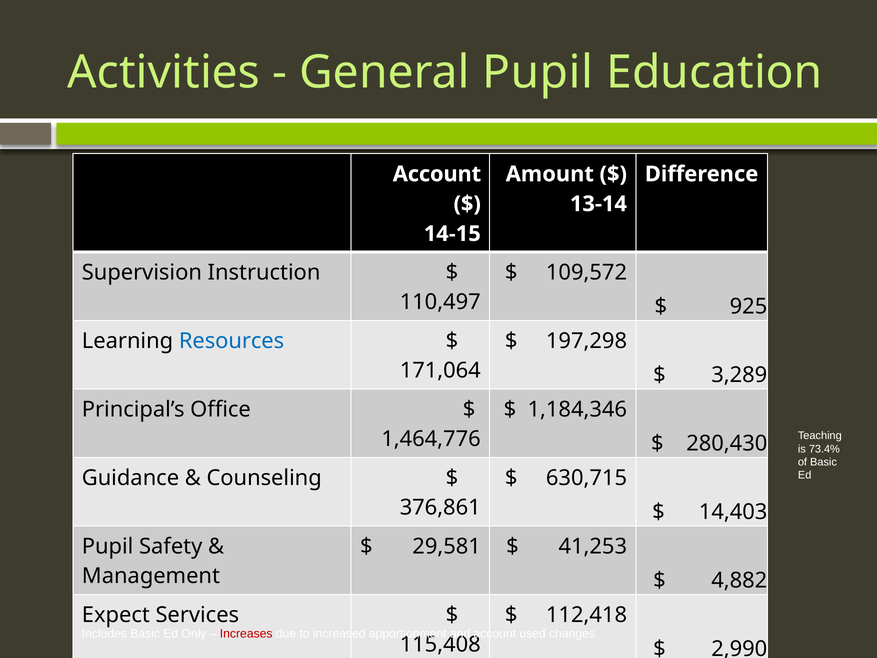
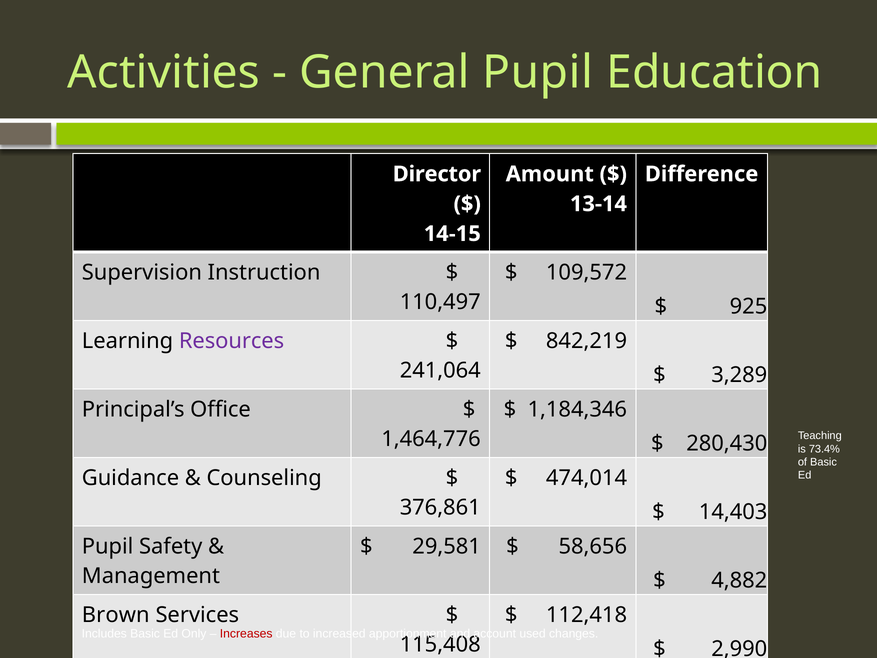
Account at (437, 174): Account -> Director
Resources colour: blue -> purple
197,298: 197,298 -> 842,219
171,064: 171,064 -> 241,064
630,715: 630,715 -> 474,014
41,253: 41,253 -> 58,656
Expect: Expect -> Brown
